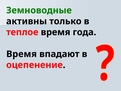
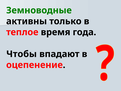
Время at (22, 54): Время -> Чтобы
